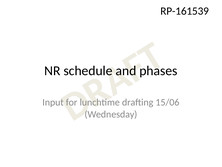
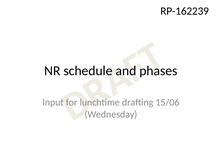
RP-161539: RP-161539 -> RP-162239
